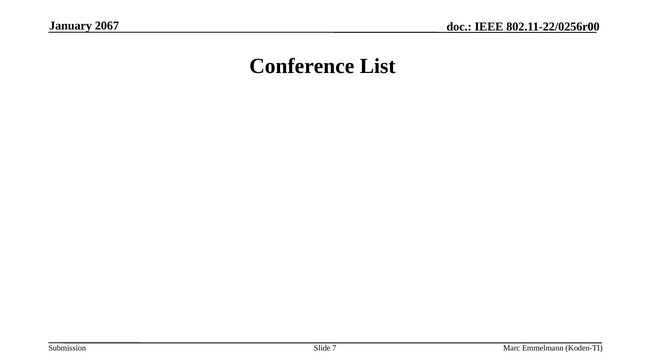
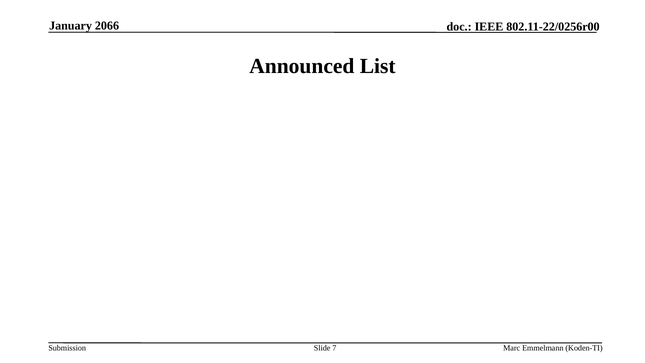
2067: 2067 -> 2066
Conference: Conference -> Announced
